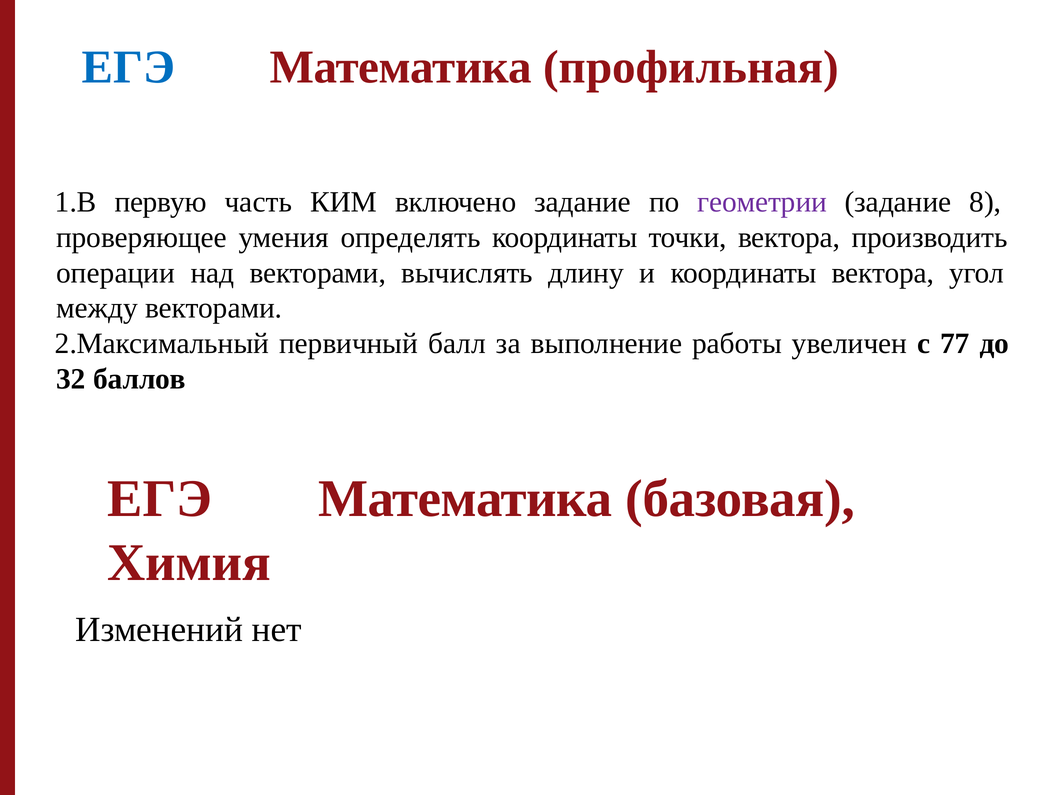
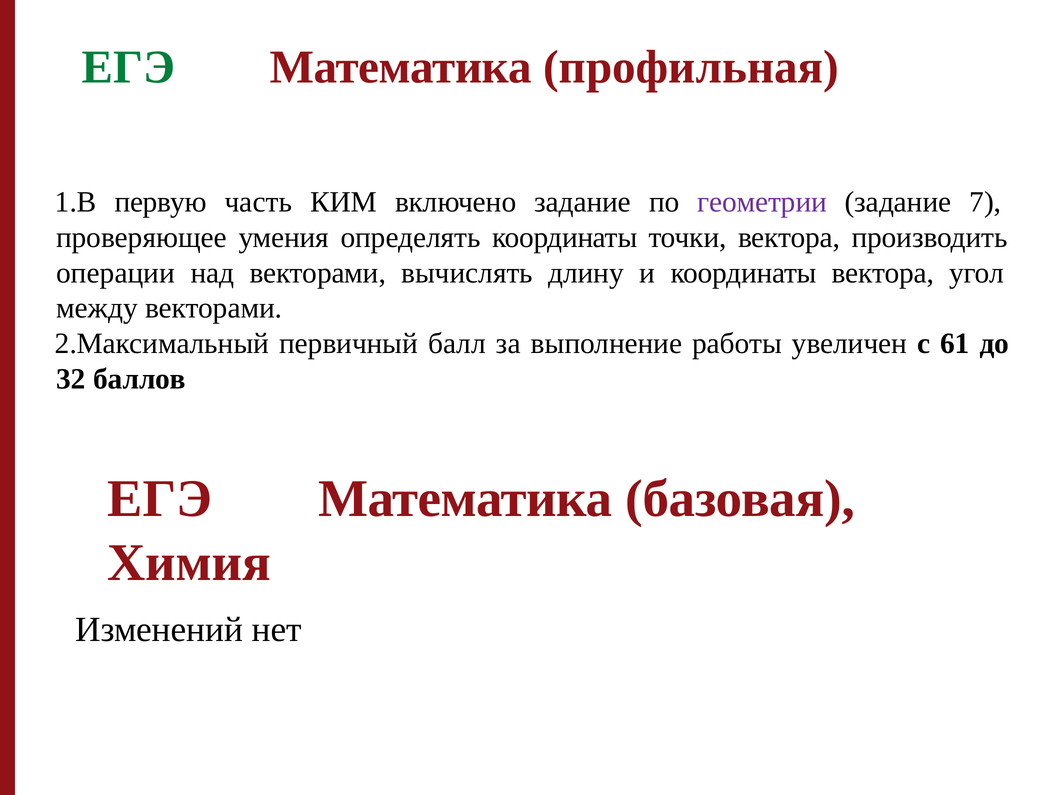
ЕГЭ at (128, 67) colour: blue -> green
8: 8 -> 7
77: 77 -> 61
